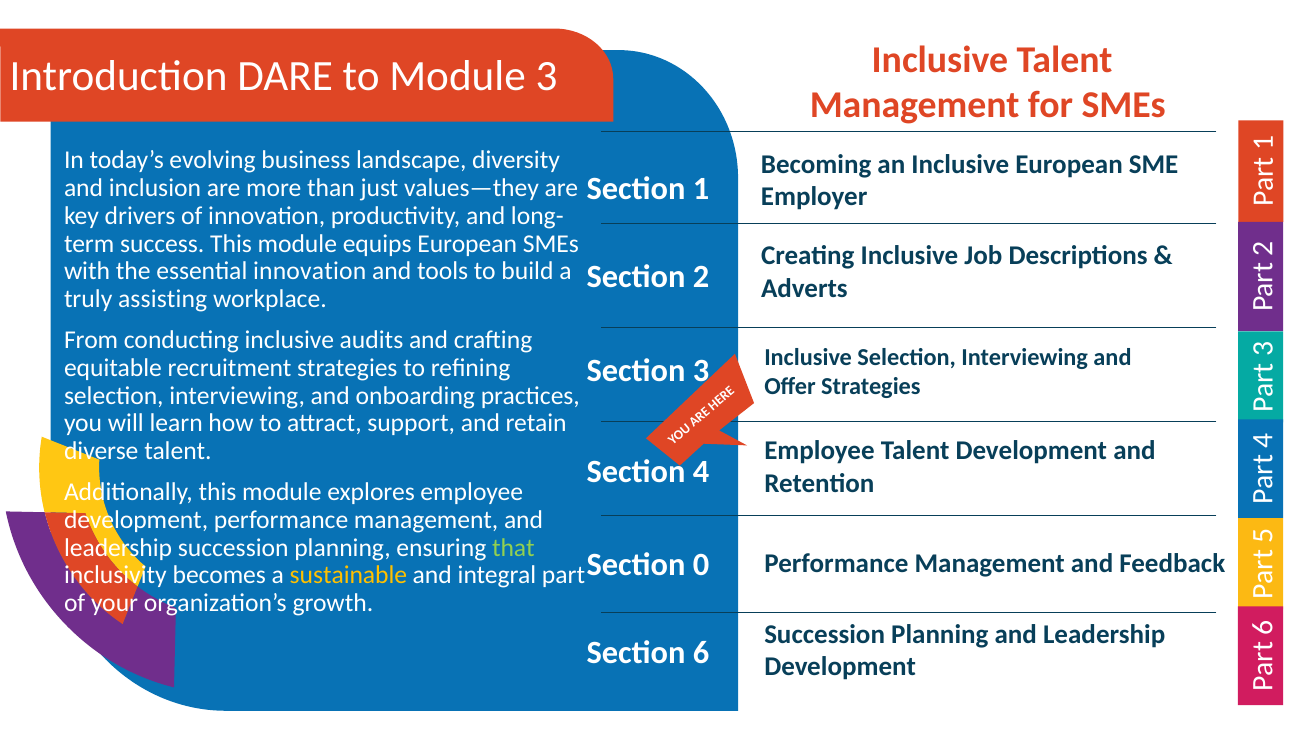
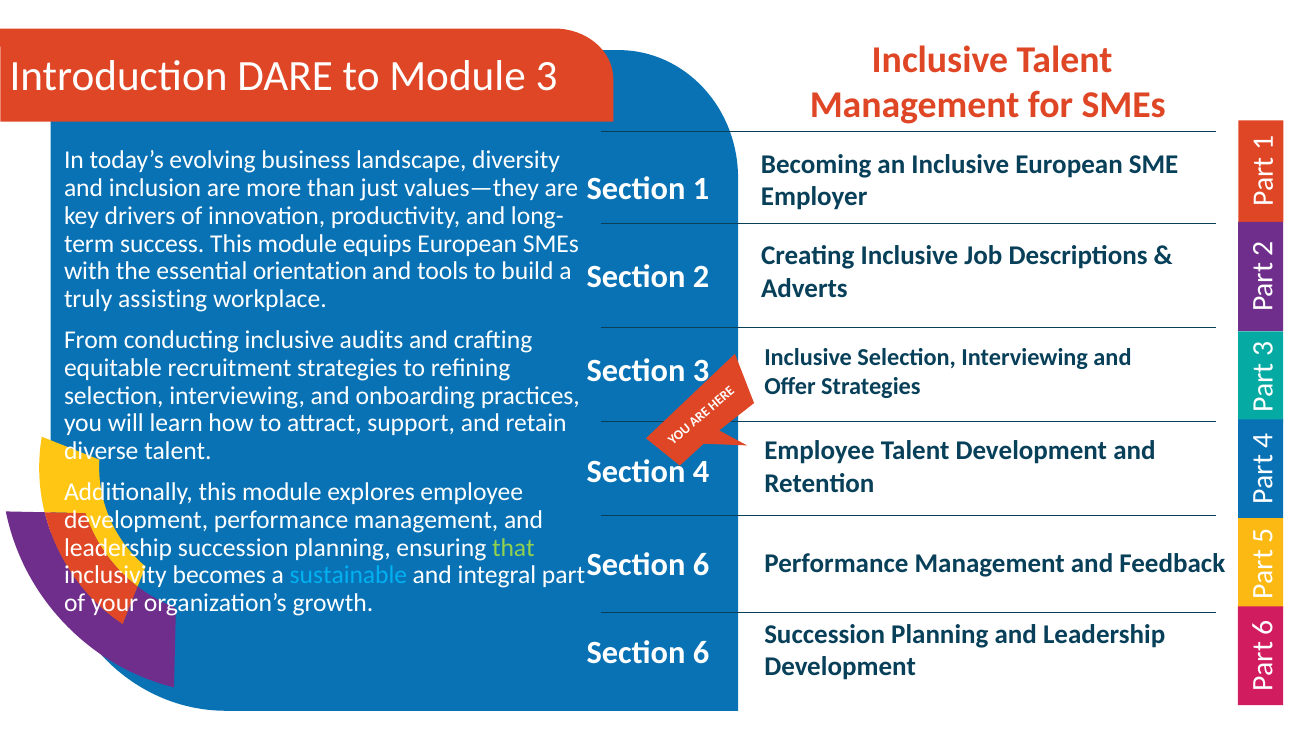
essential innovation: innovation -> orientation
0 at (701, 565): 0 -> 6
sustainable colour: yellow -> light blue
